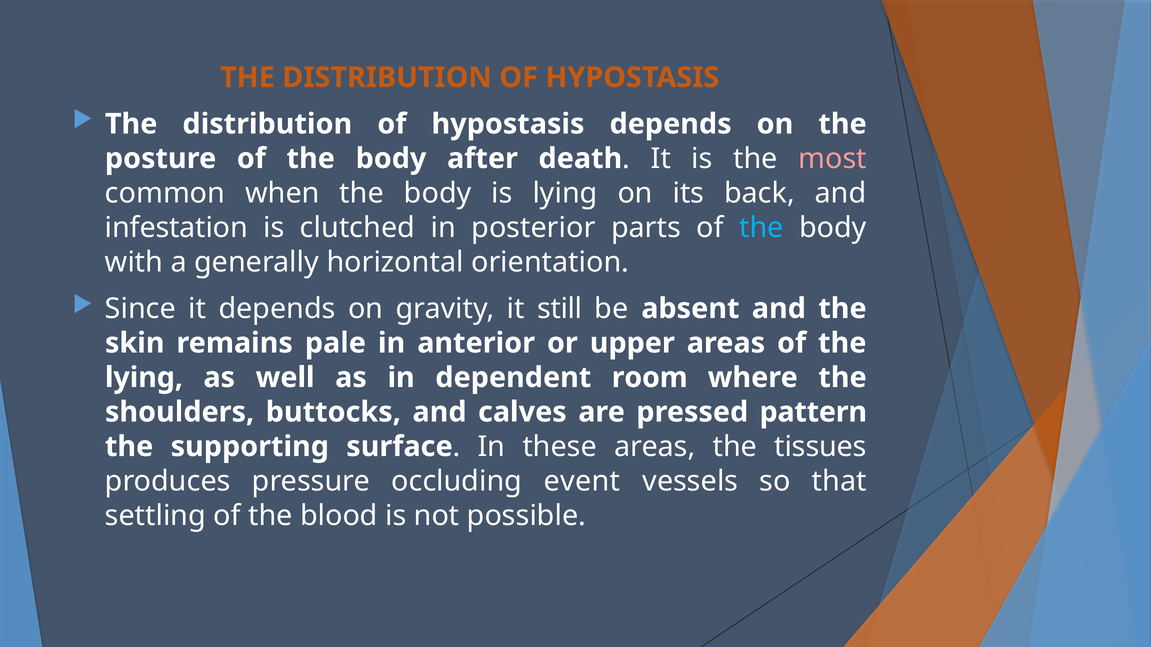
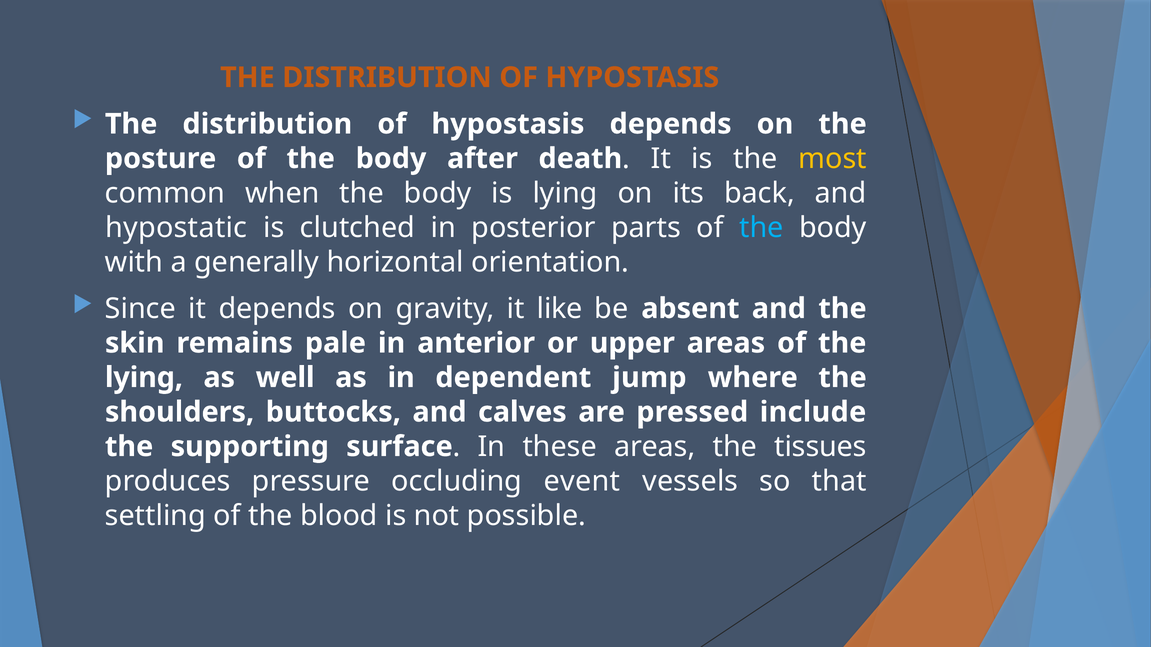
most colour: pink -> yellow
infestation: infestation -> hypostatic
still: still -> like
room: room -> jump
pattern: pattern -> include
